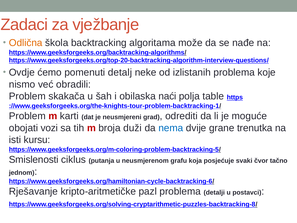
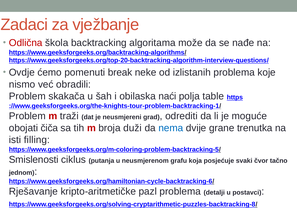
Odlična colour: orange -> red
detalj: detalj -> break
karti: karti -> traži
vozi: vozi -> čiča
kursu: kursu -> filling
